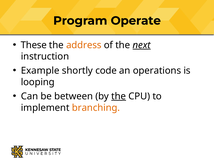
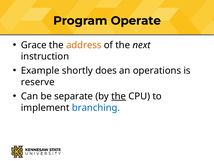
These: These -> Grace
next underline: present -> none
code: code -> does
looping: looping -> reserve
between: between -> separate
branching colour: orange -> blue
